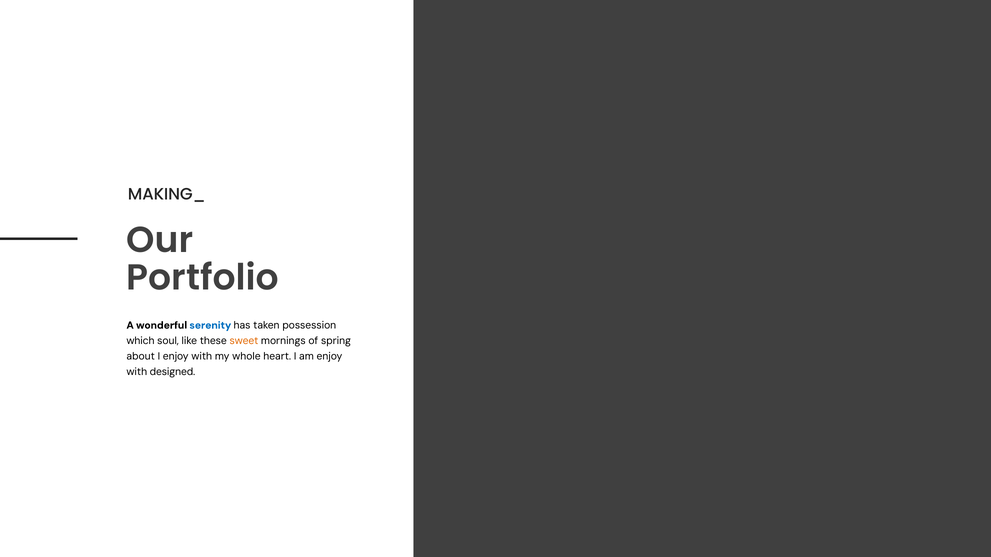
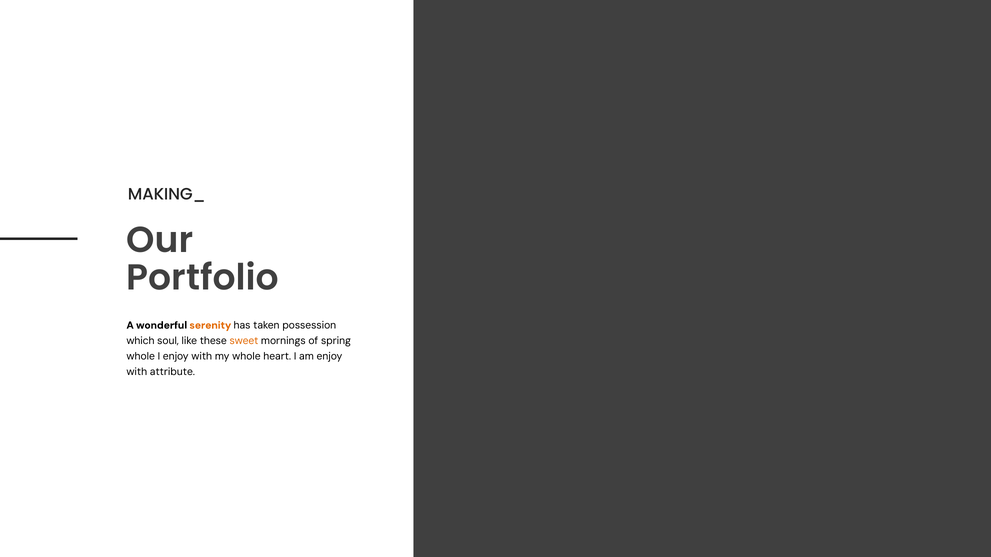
serenity colour: blue -> orange
about at (141, 356): about -> whole
designed: designed -> attribute
